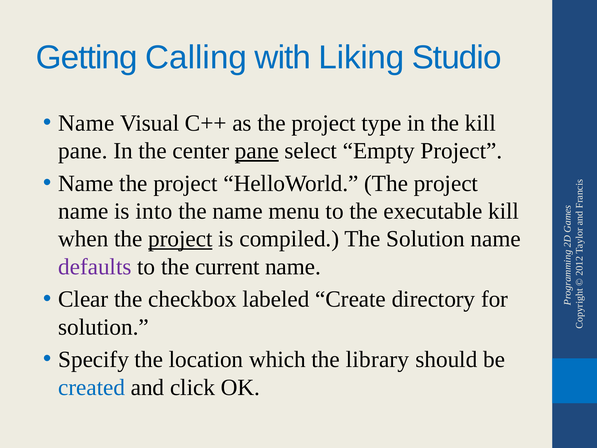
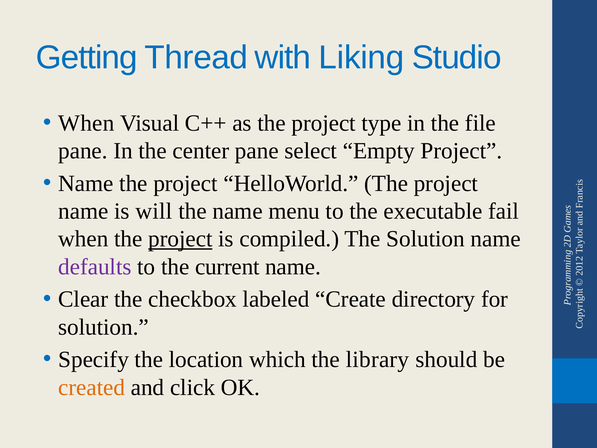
Calling: Calling -> Thread
Name at (86, 123): Name -> When
the kill: kill -> file
pane at (257, 151) underline: present -> none
into: into -> will
executable kill: kill -> fail
created colour: blue -> orange
